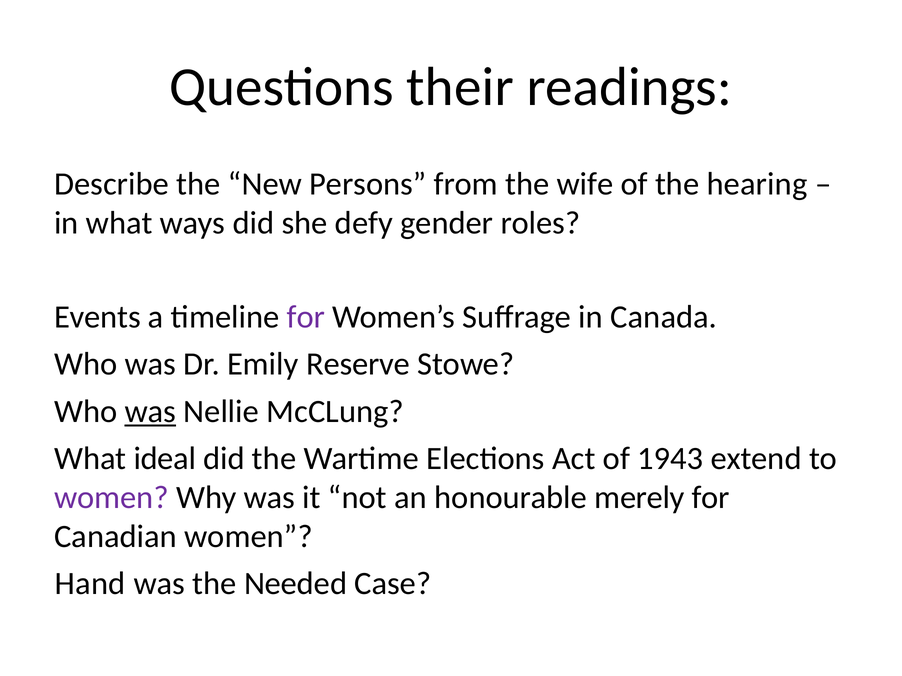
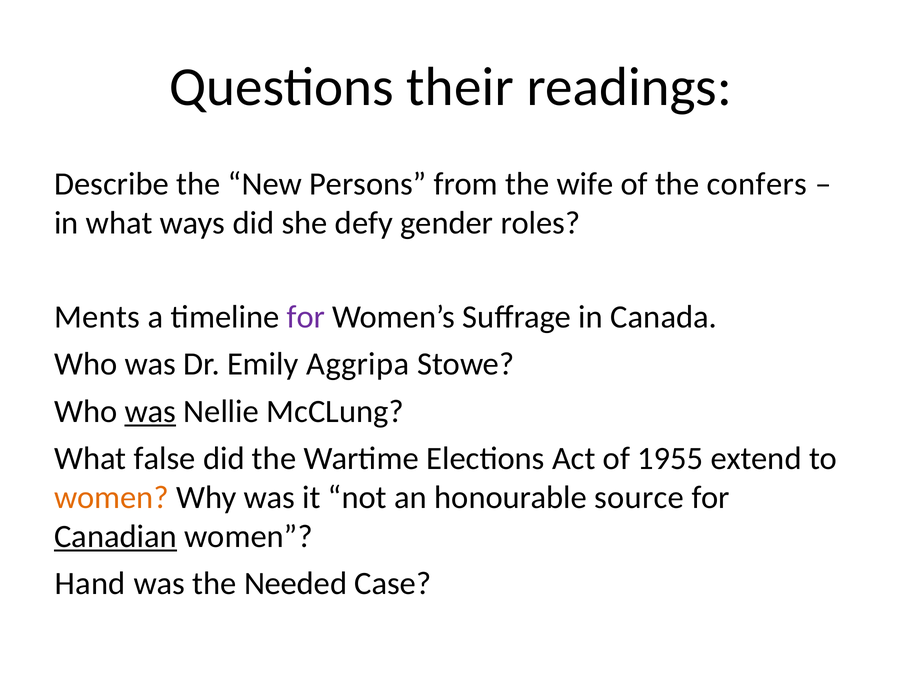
hearing: hearing -> confers
Events: Events -> Ments
Reserve: Reserve -> Aggripa
ideal: ideal -> false
1943: 1943 -> 1955
women at (111, 498) colour: purple -> orange
merely: merely -> source
Canadian underline: none -> present
